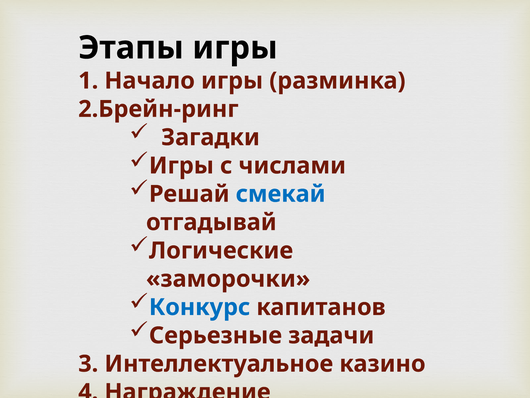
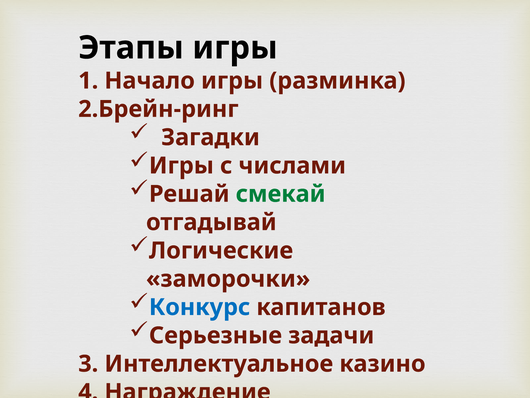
смекай colour: blue -> green
